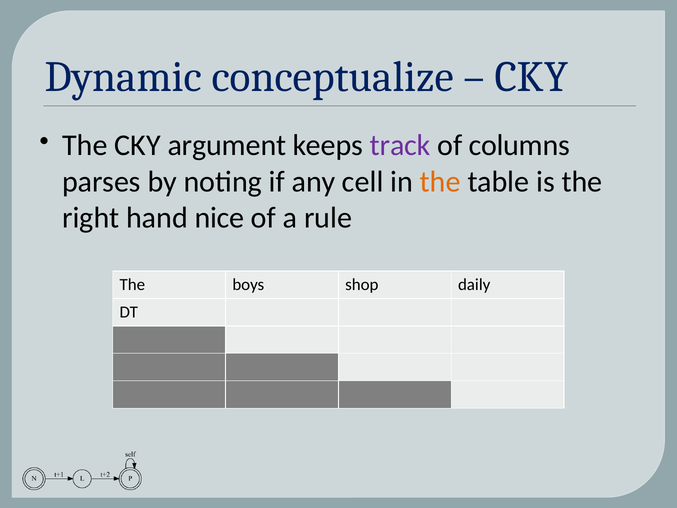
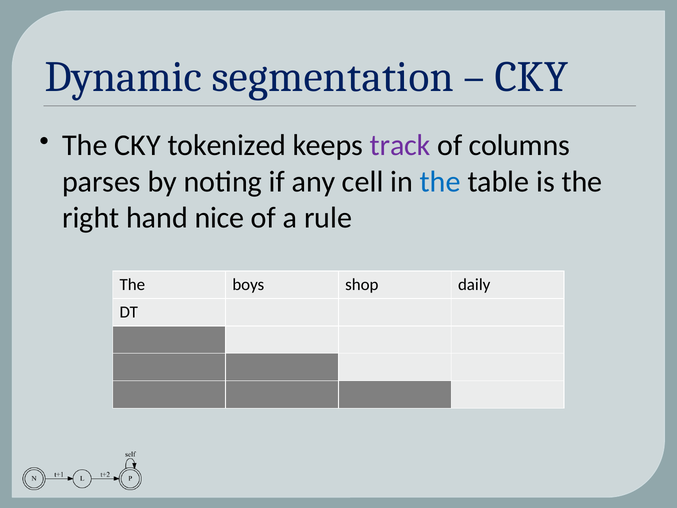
conceptualize: conceptualize -> segmentation
argument: argument -> tokenized
the at (440, 181) colour: orange -> blue
